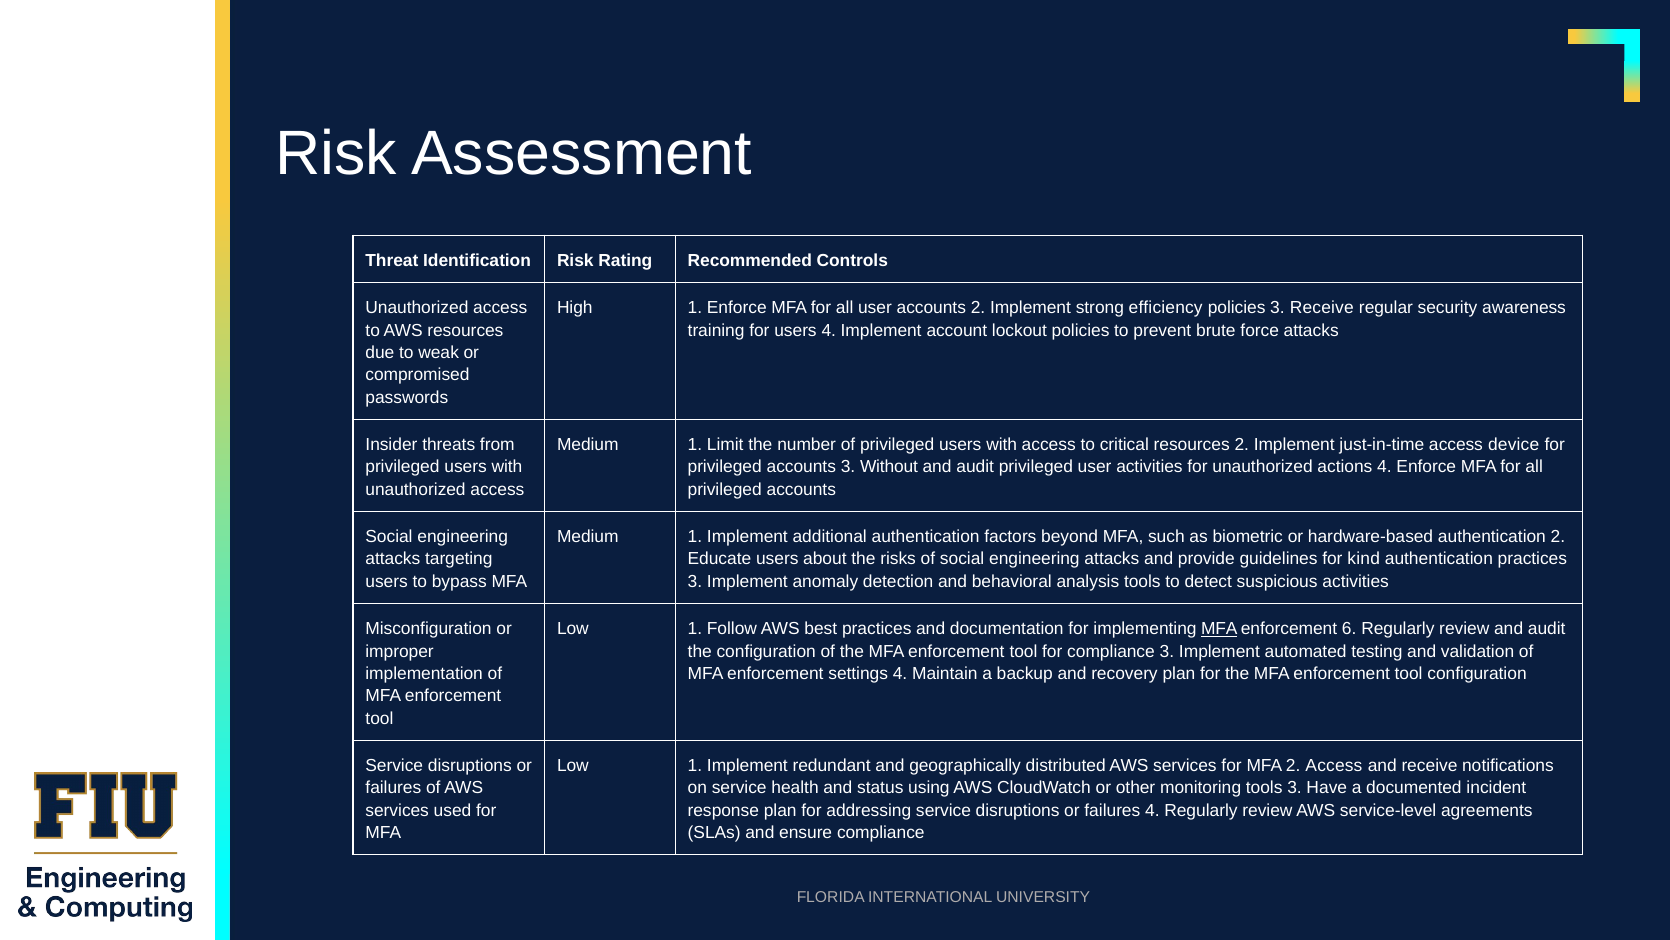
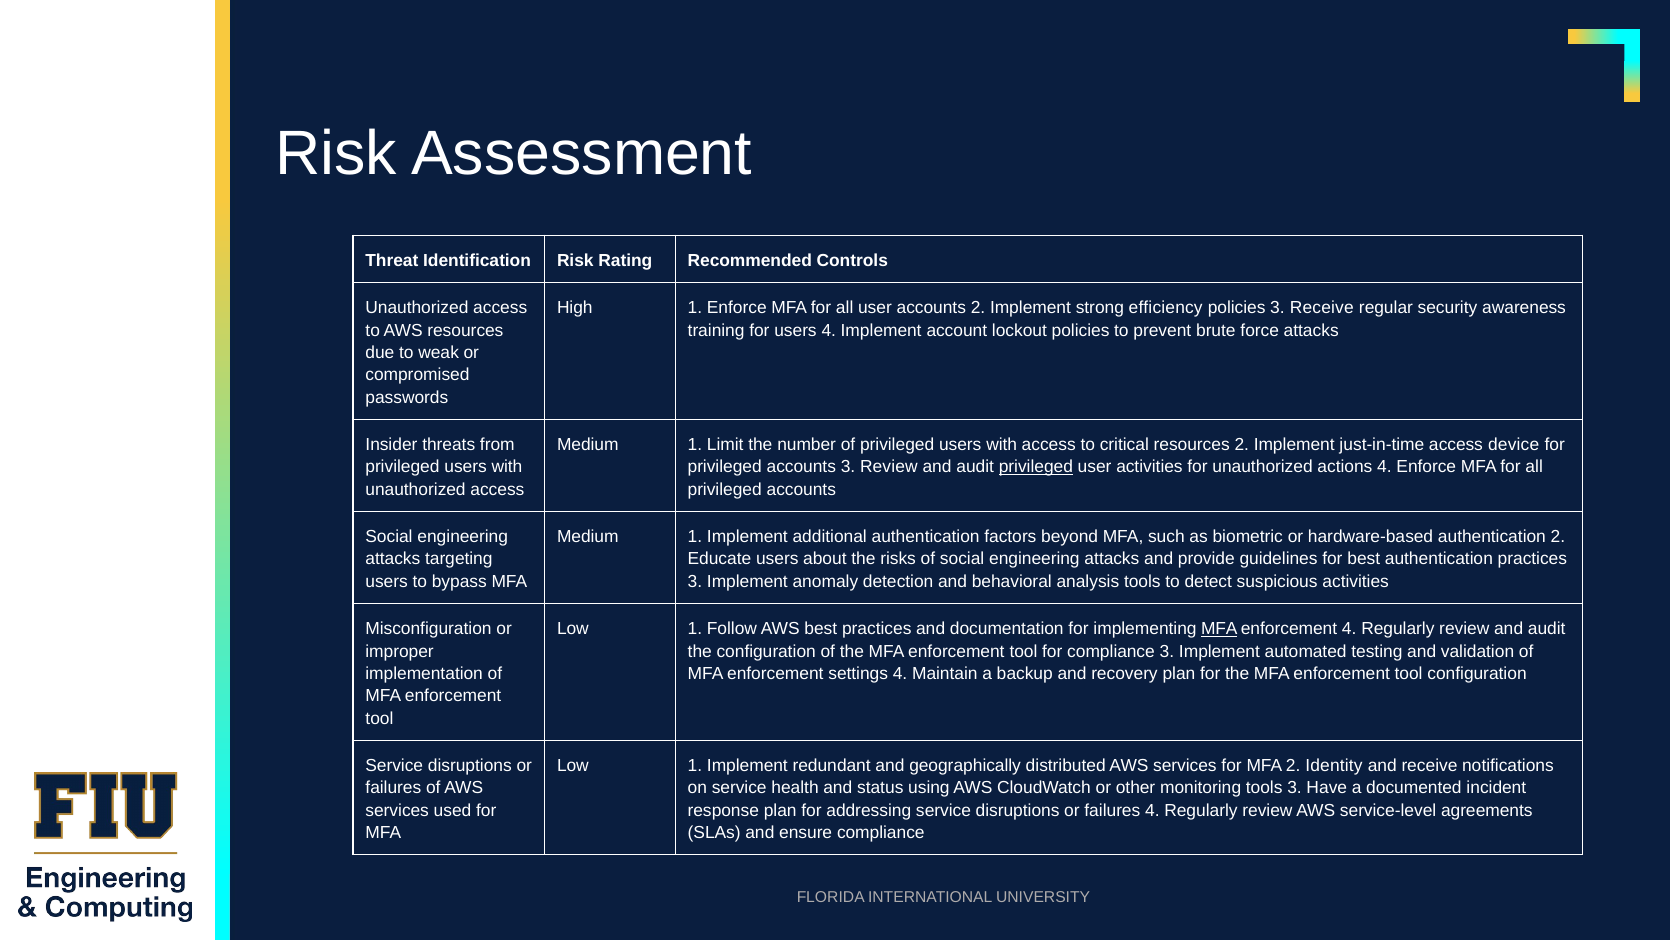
3 Without: Without -> Review
privileged at (1036, 467) underline: none -> present
for kind: kind -> best
enforcement 6: 6 -> 4
2 Access: Access -> Identity
